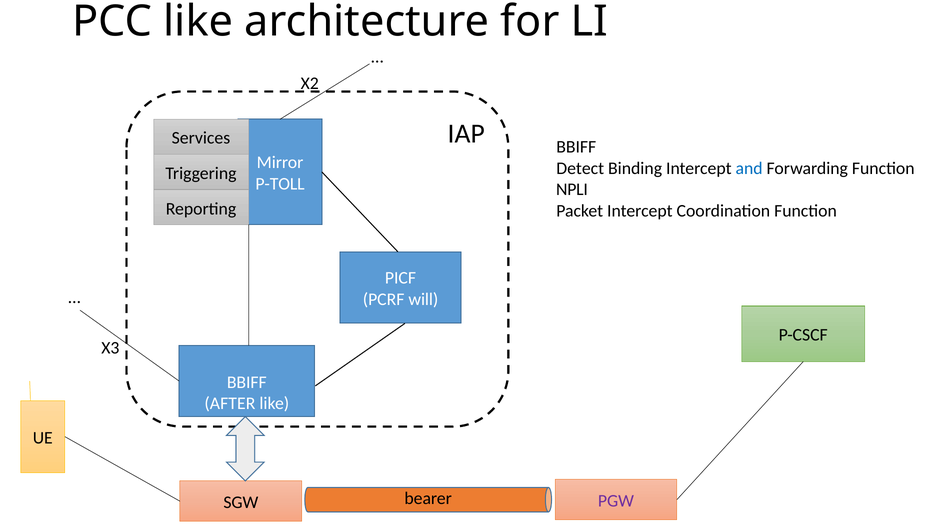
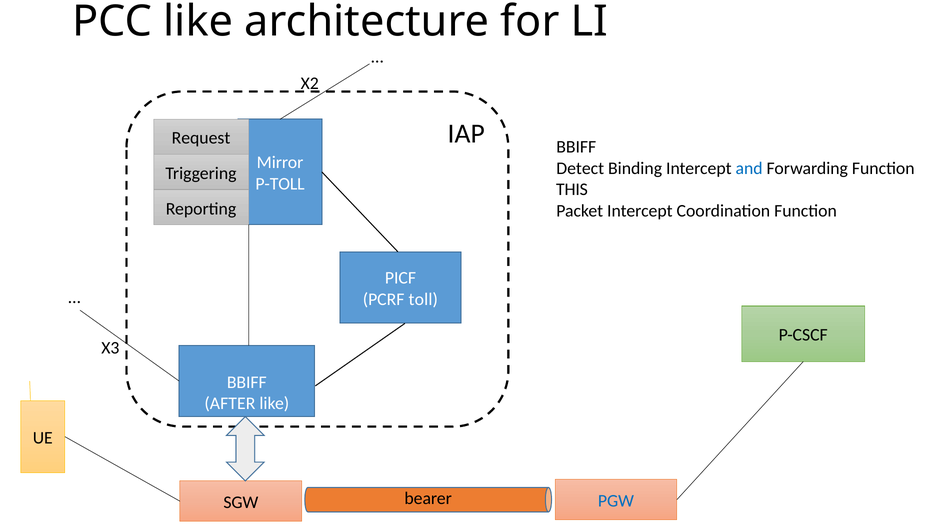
Services: Services -> Request
NPLI: NPLI -> THIS
will: will -> toll
PGW colour: purple -> blue
